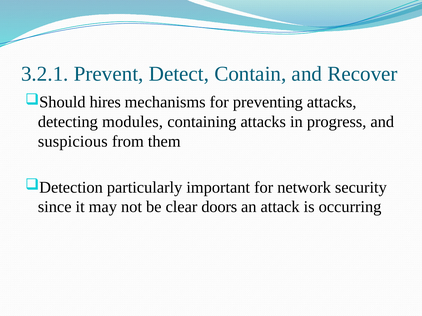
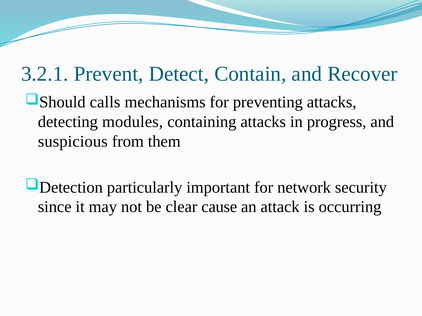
hires: hires -> calls
doors: doors -> cause
